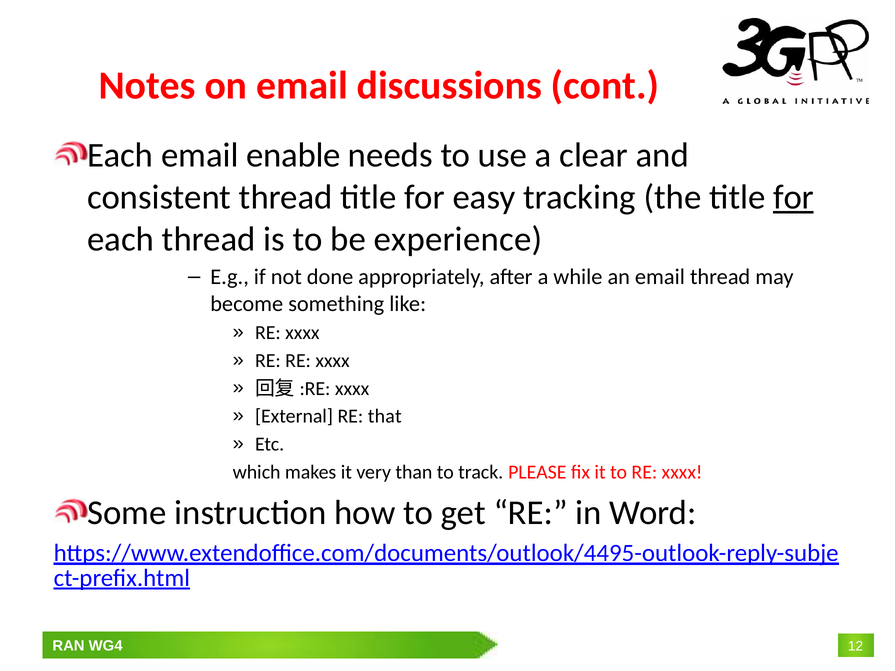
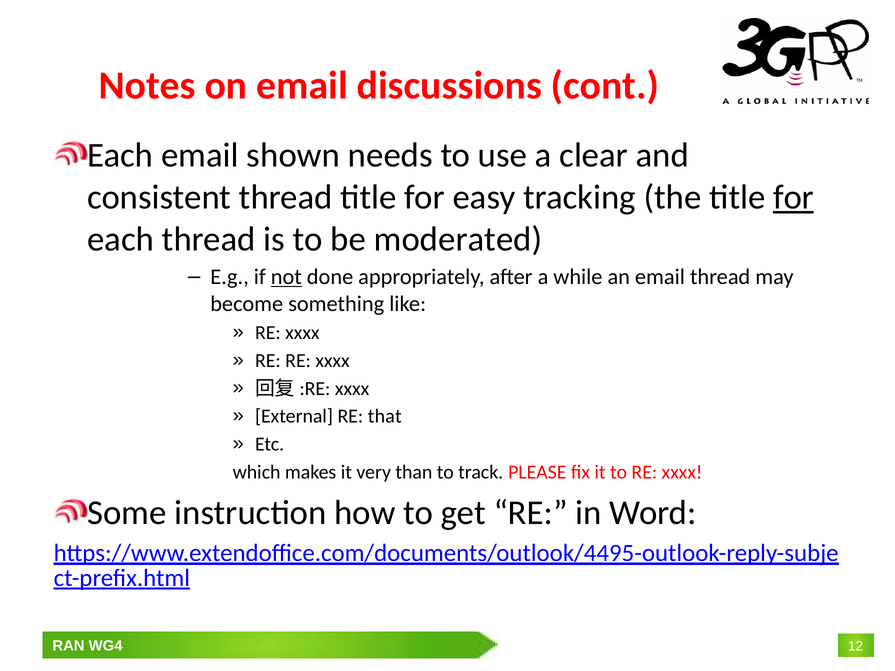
enable: enable -> shown
experience: experience -> moderated
not underline: none -> present
